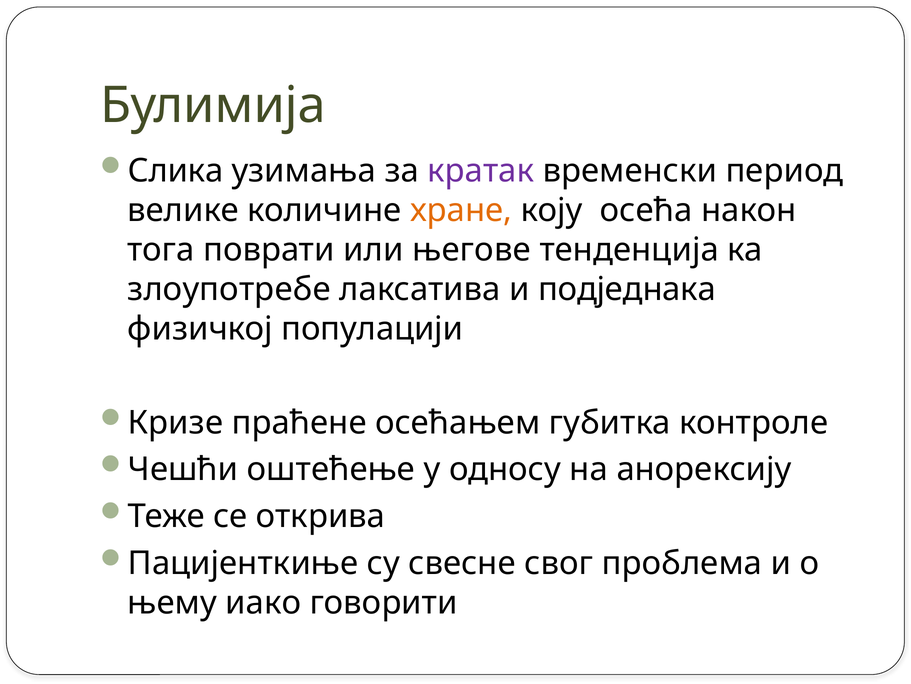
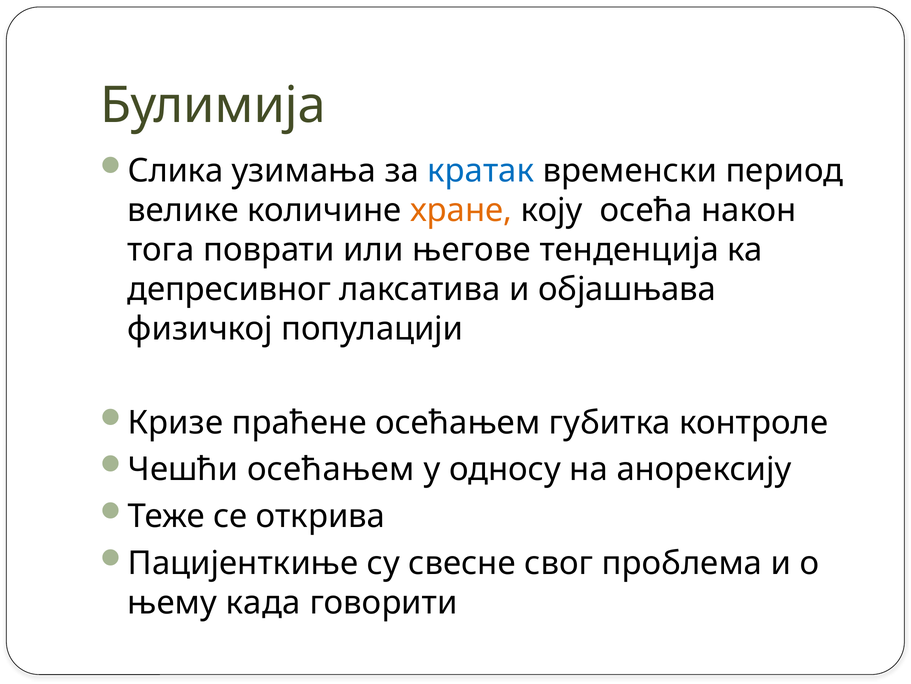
кратак colour: purple -> blue
злоупотребе: злоупотребе -> депресивног
подједнака: подједнака -> објашњава
Чешћи оштећење: оштећење -> осећањем
иако: иако -> када
